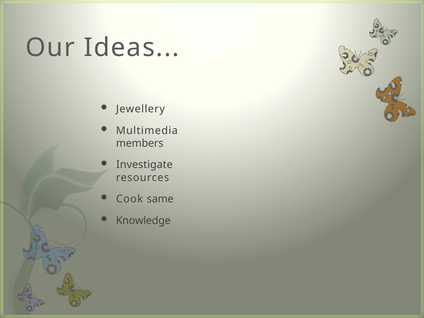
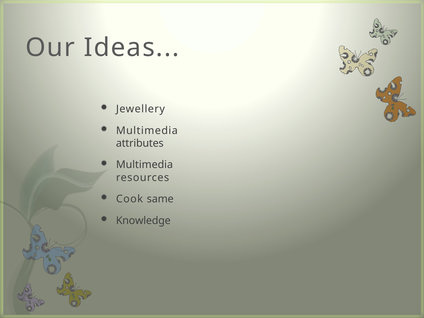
members: members -> attributes
Investigate at (144, 165): Investigate -> Multimedia
